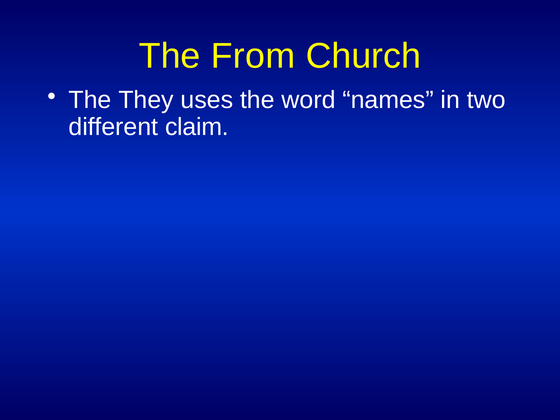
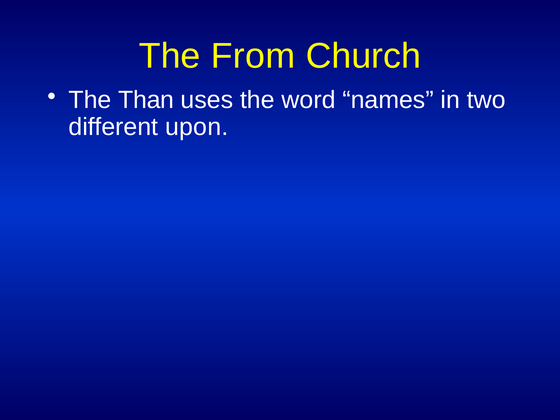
They: They -> Than
claim: claim -> upon
